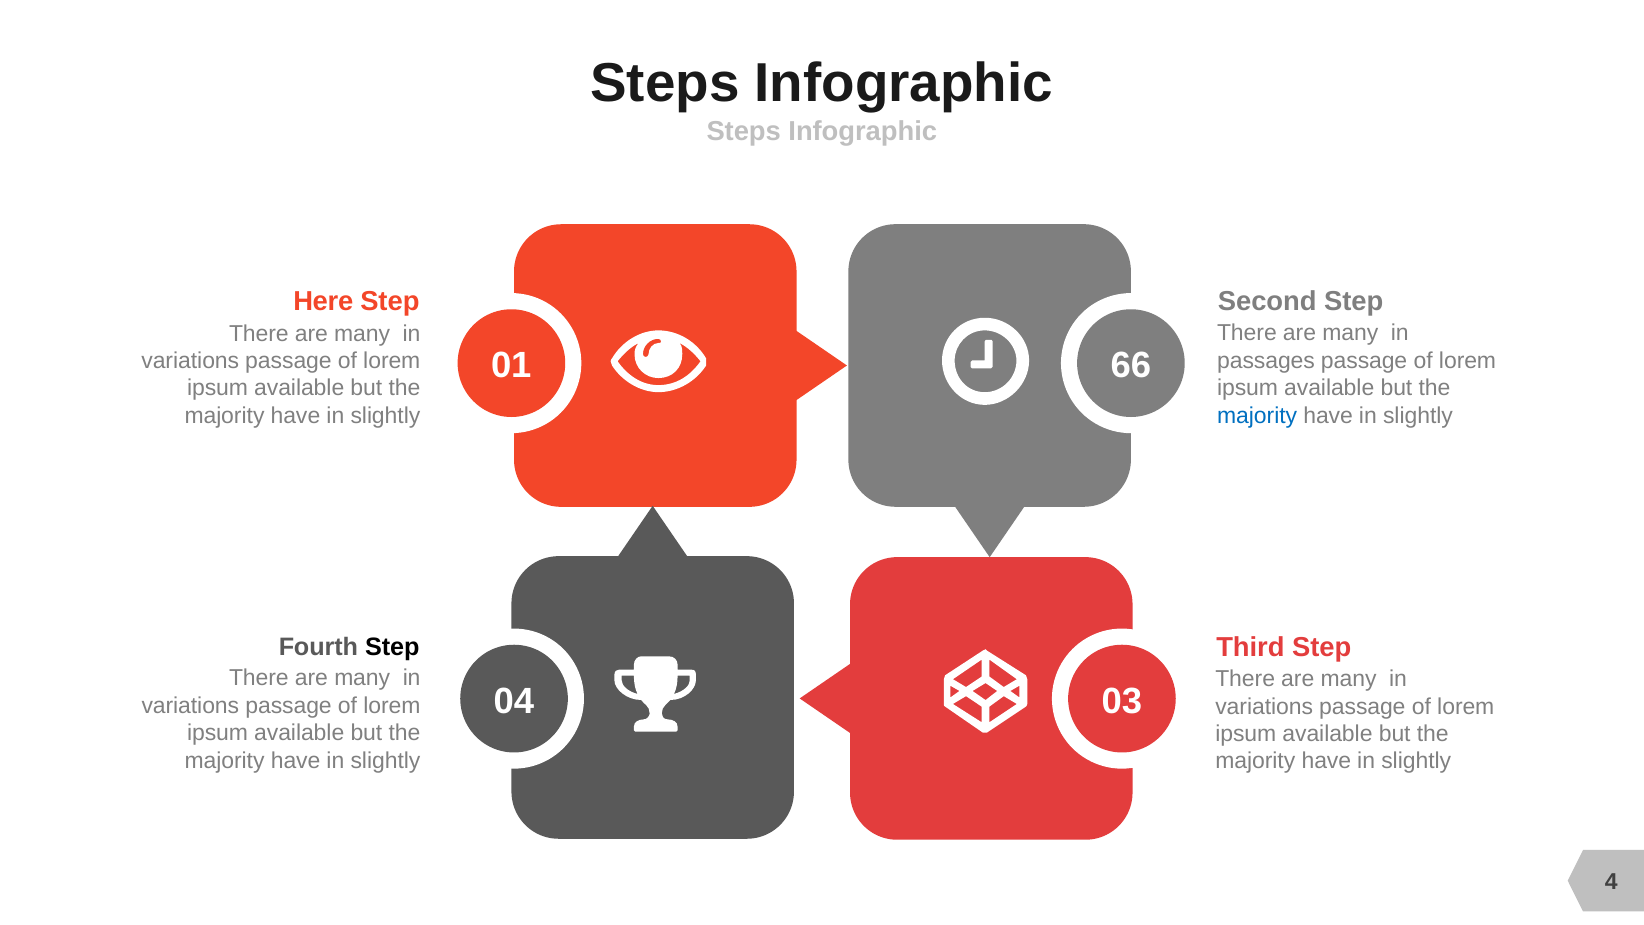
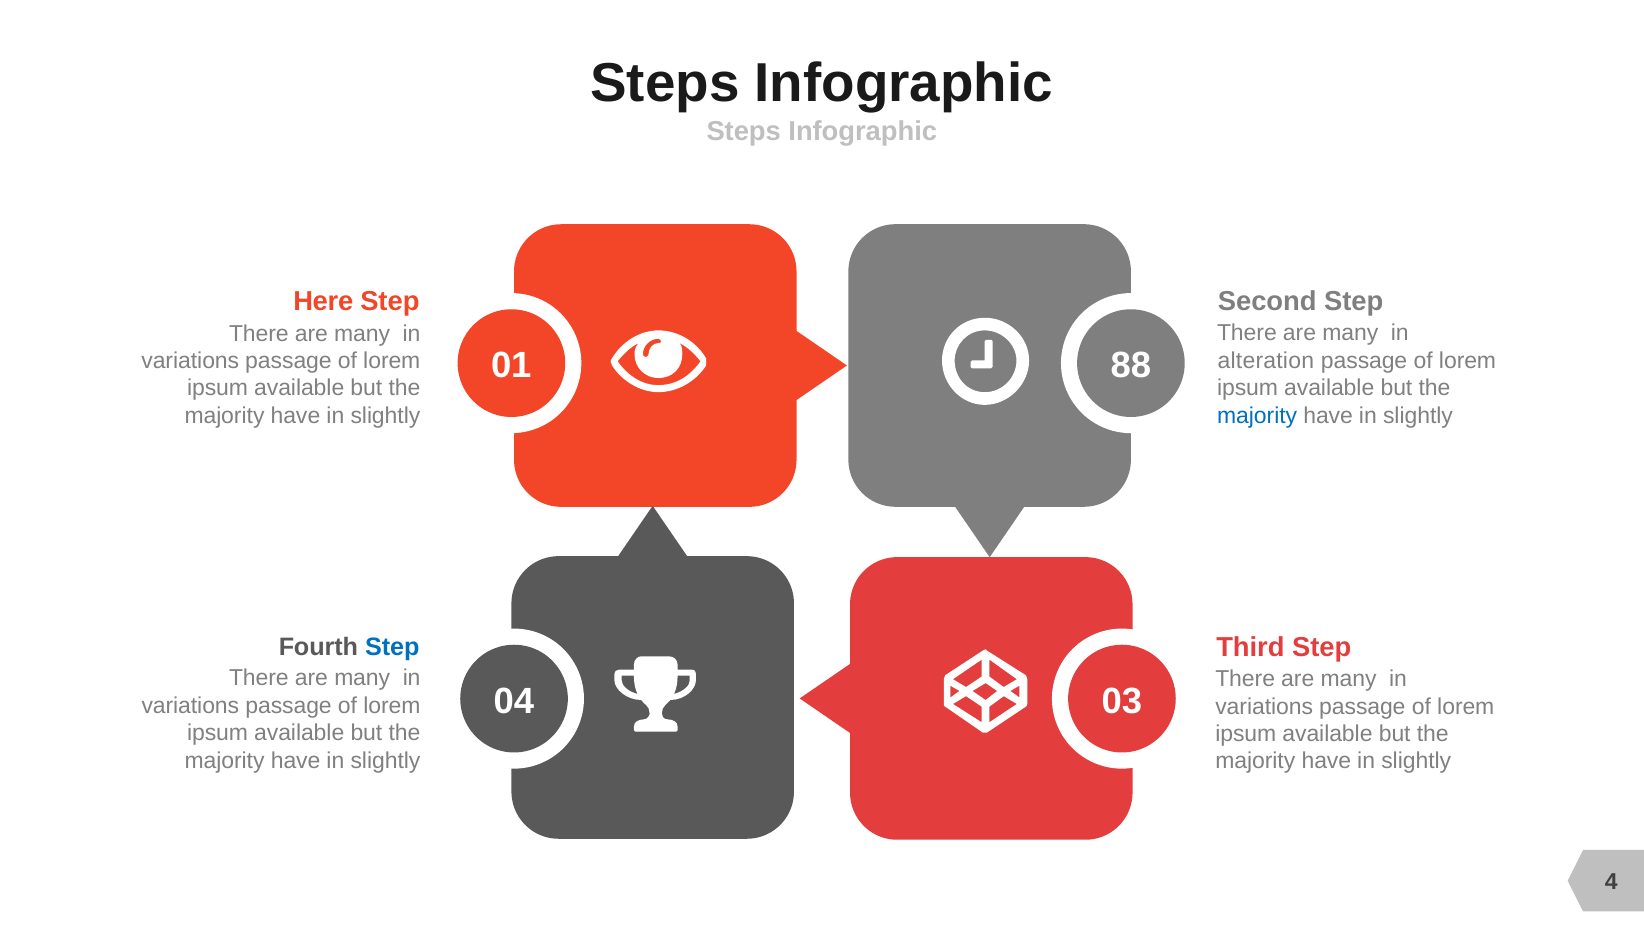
66: 66 -> 88
passages: passages -> alteration
Step at (392, 647) colour: black -> blue
